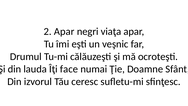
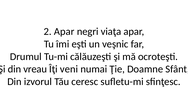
lauda: lauda -> vreau
face: face -> veni
